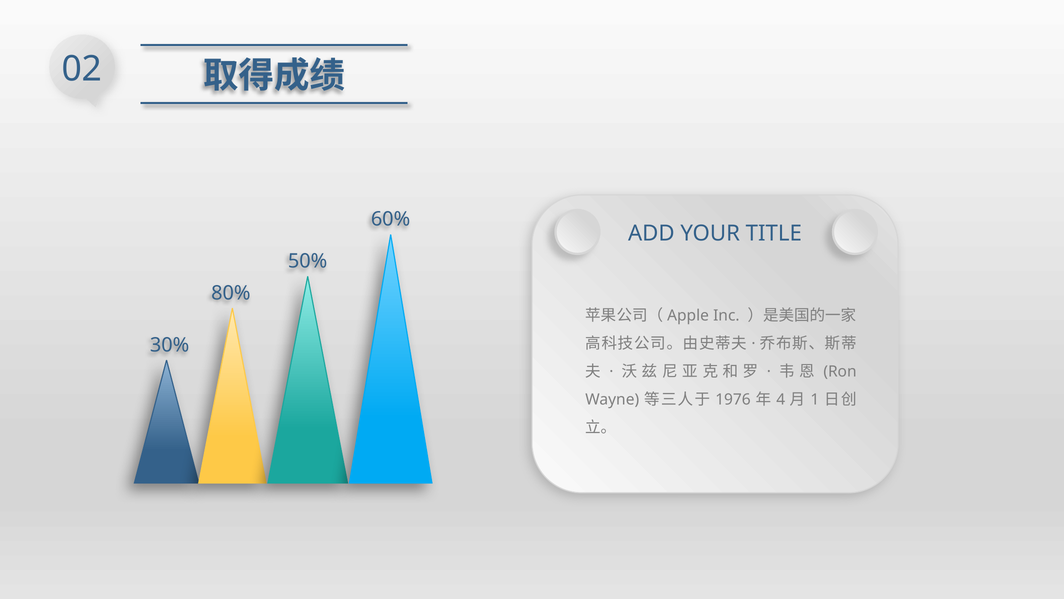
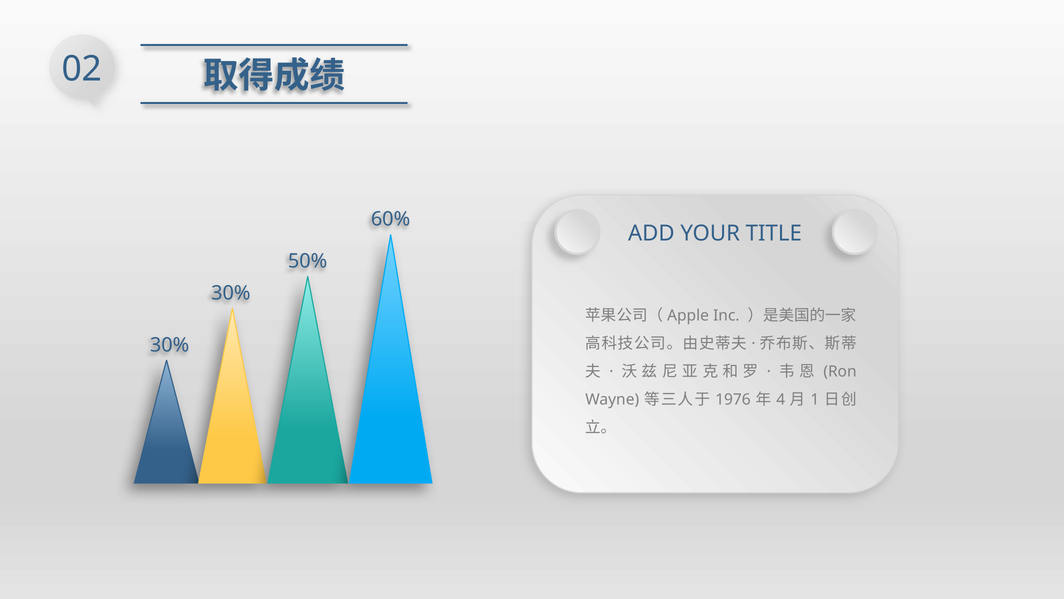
80% at (231, 293): 80% -> 30%
